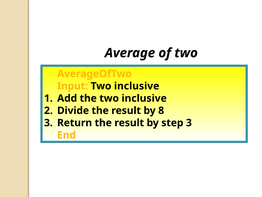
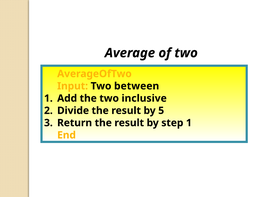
Input Two inclusive: inclusive -> between
8: 8 -> 5
step 3: 3 -> 1
